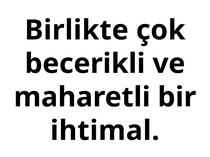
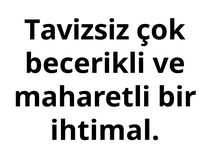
Birlikte: Birlikte -> Tavizsiz
